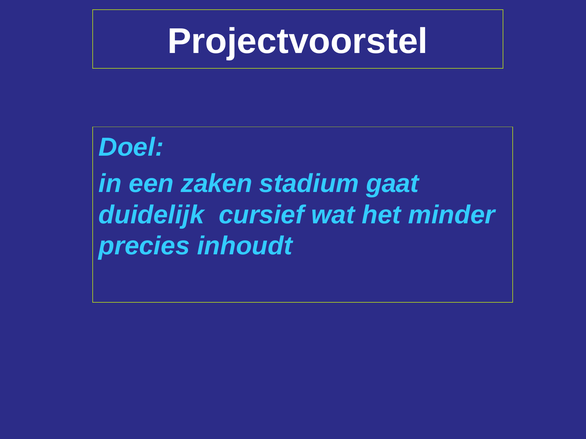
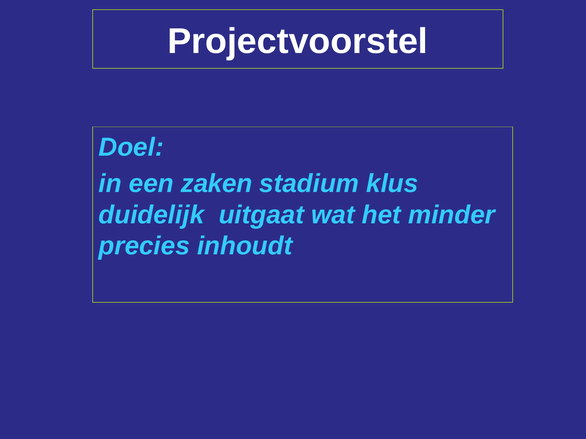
gaat: gaat -> klus
cursief: cursief -> uitgaat
